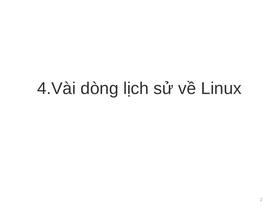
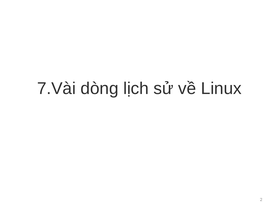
4.Vài: 4.Vài -> 7.Vài
